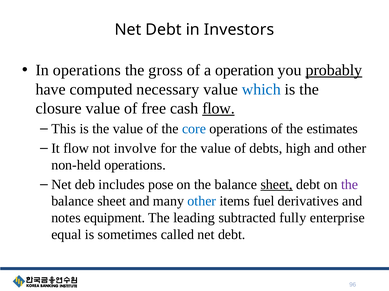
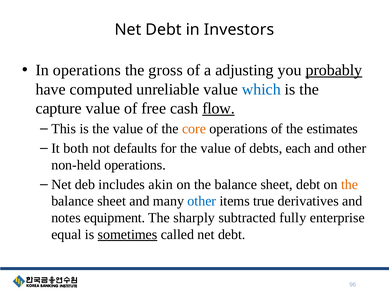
operation: operation -> adjusting
necessary: necessary -> unreliable
closure: closure -> capture
core colour: blue -> orange
It flow: flow -> both
involve: involve -> defaults
high: high -> each
pose: pose -> akin
sheet at (277, 185) underline: present -> none
the at (350, 185) colour: purple -> orange
fuel: fuel -> true
leading: leading -> sharply
sometimes underline: none -> present
